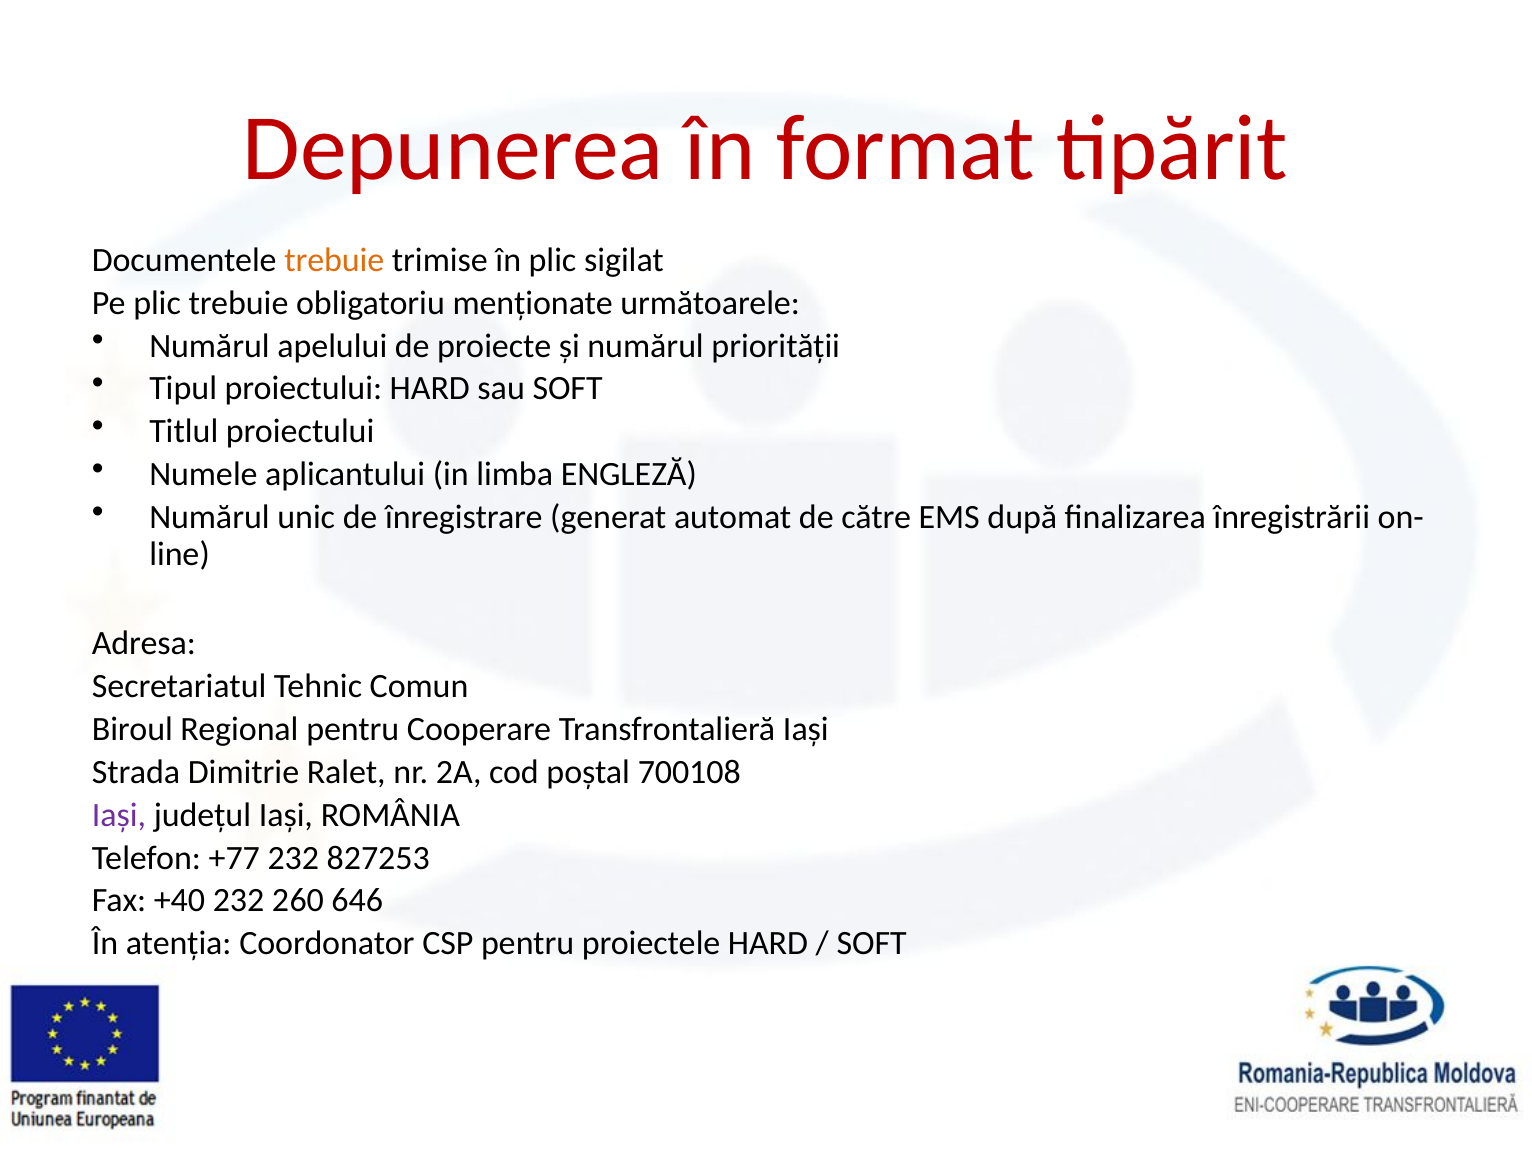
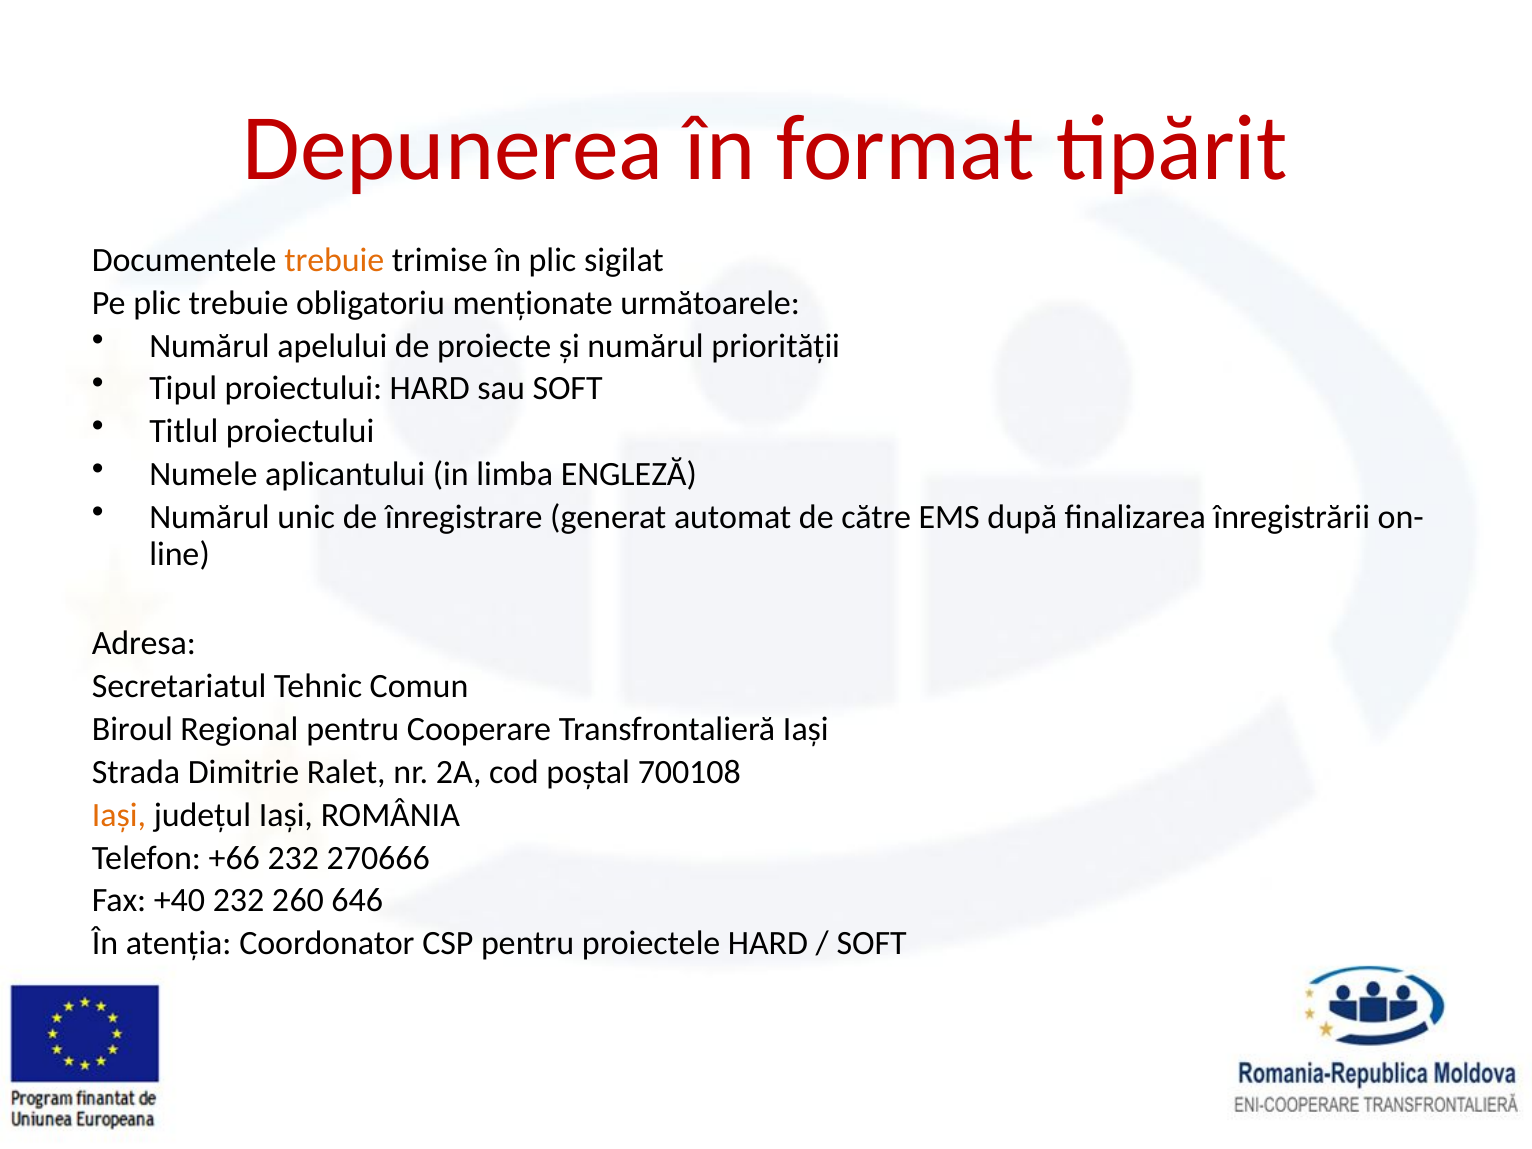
Iași at (119, 815) colour: purple -> orange
+77: +77 -> +66
827253: 827253 -> 270666
